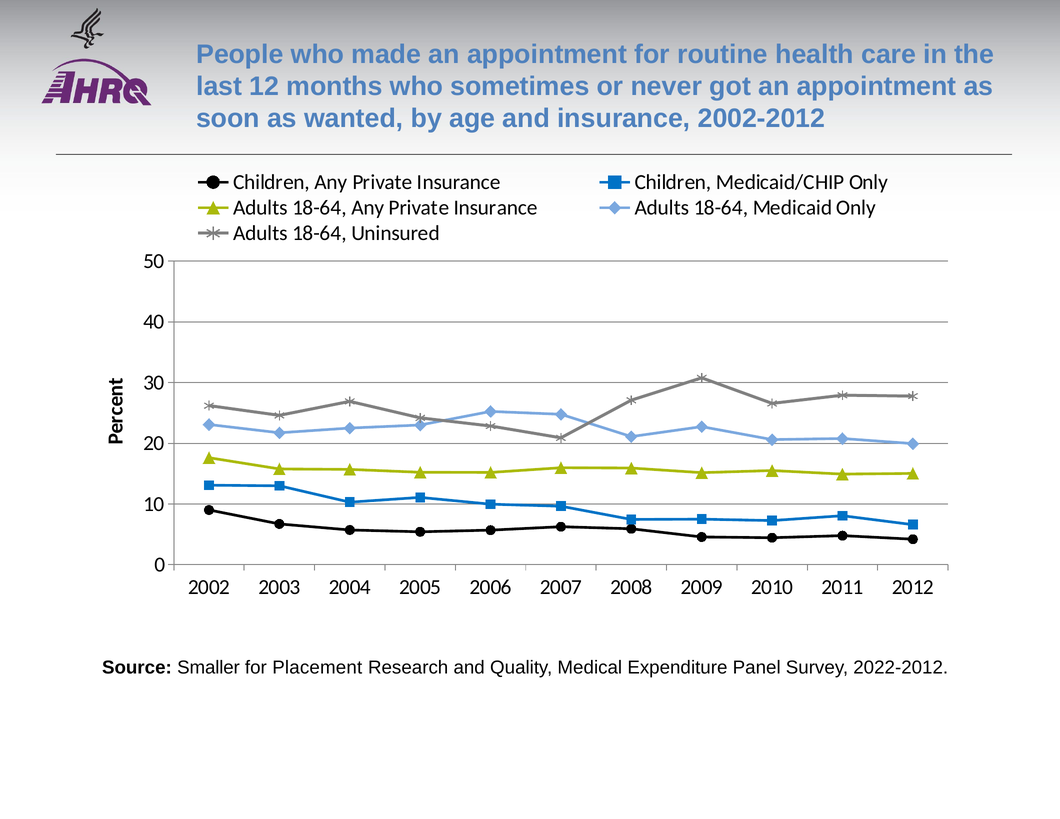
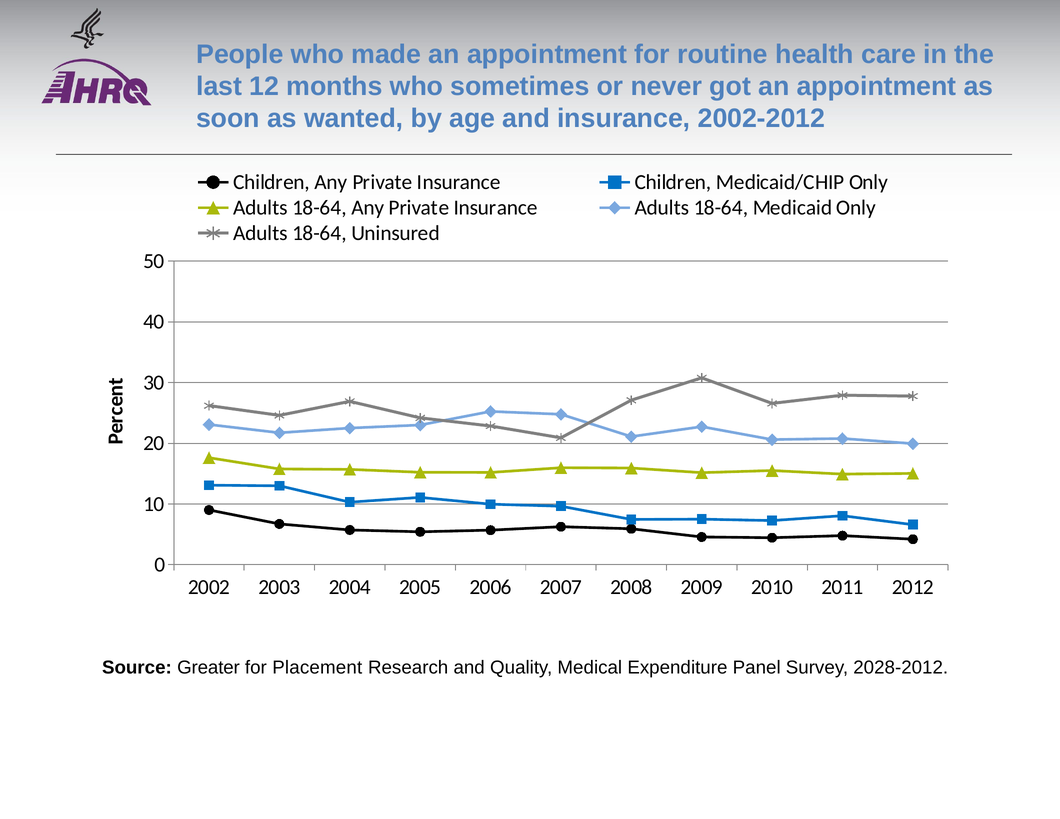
Smaller: Smaller -> Greater
2022-2012: 2022-2012 -> 2028-2012
